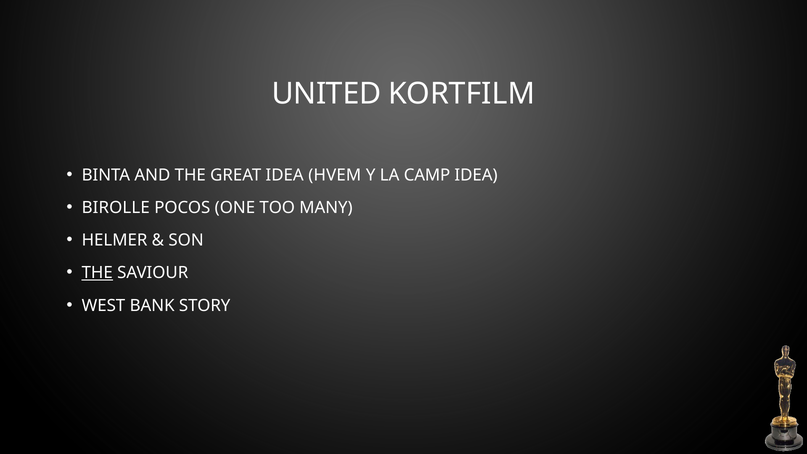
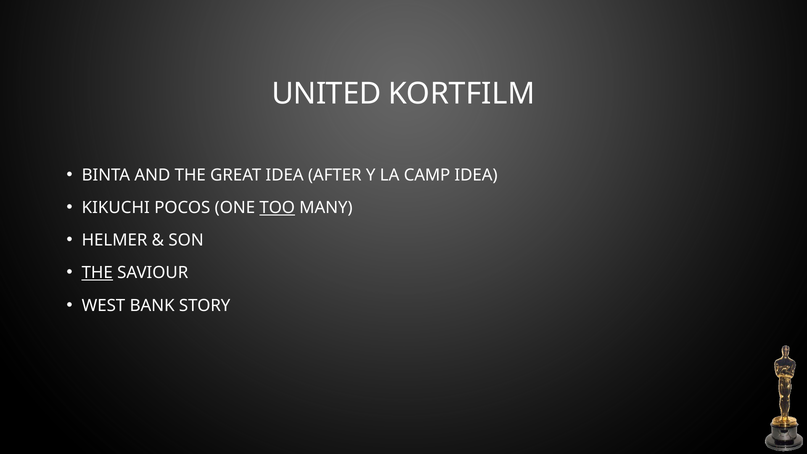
HVEM: HVEM -> AFTER
BIROLLE: BIROLLE -> KIKUCHI
TOO underline: none -> present
